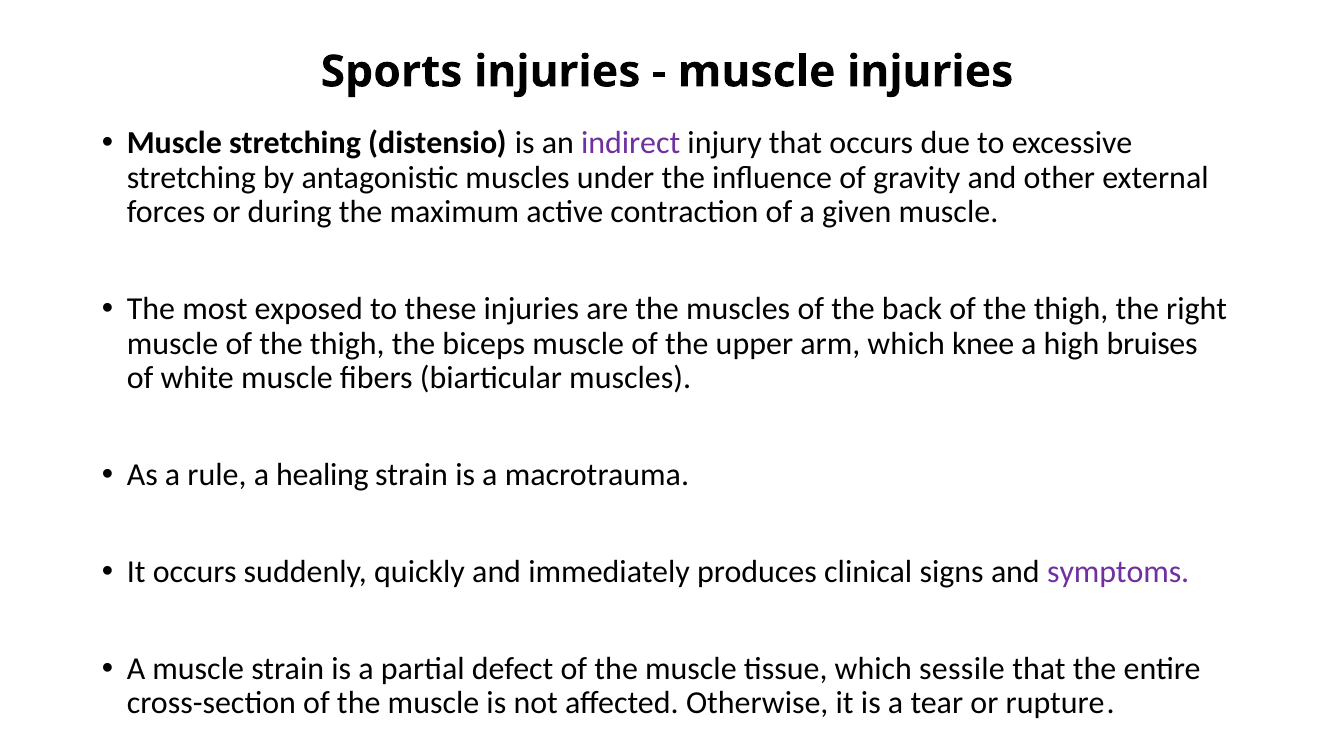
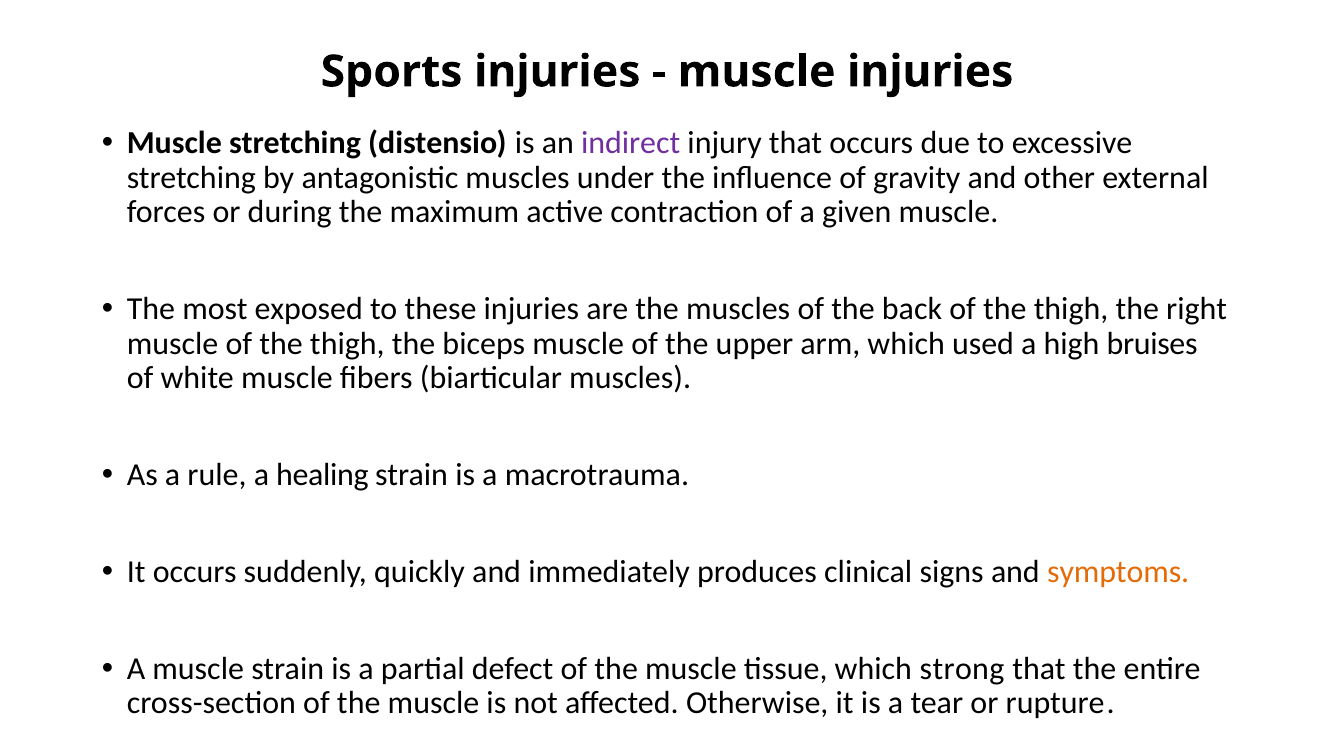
knee: knee -> used
symptoms colour: purple -> orange
sessile: sessile -> strong
